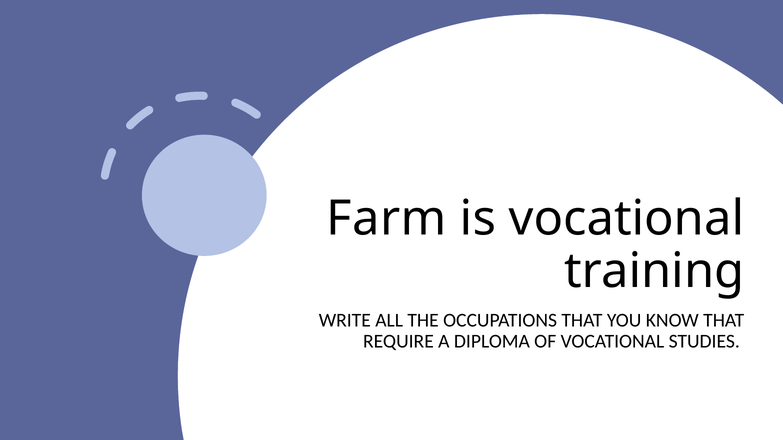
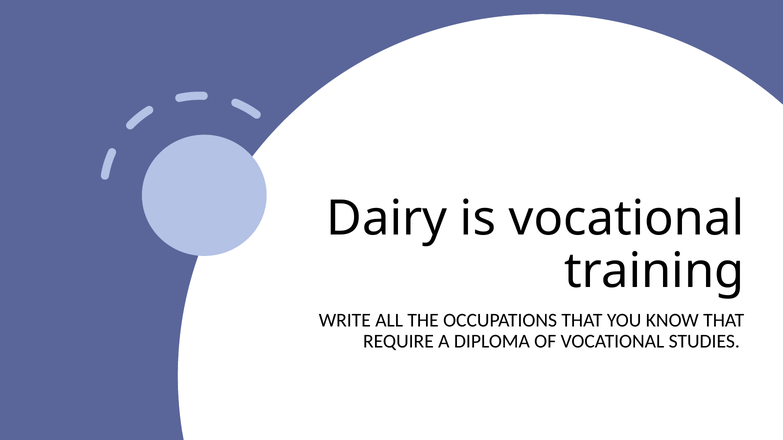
Farm: Farm -> Dairy
